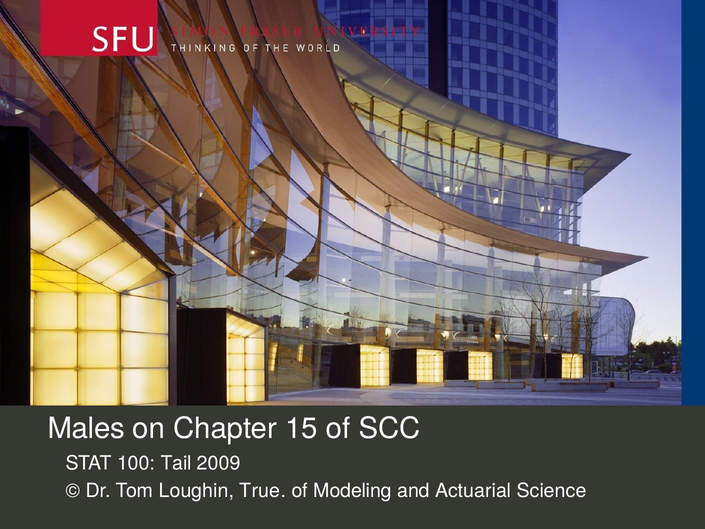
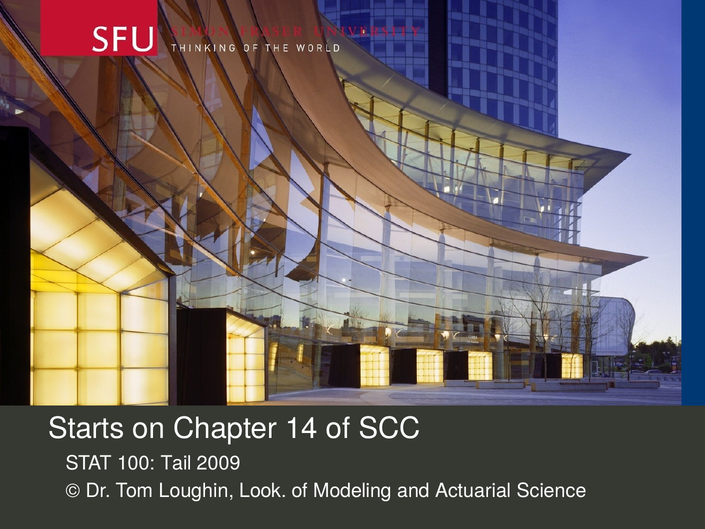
Males: Males -> Starts
15: 15 -> 14
True: True -> Look
